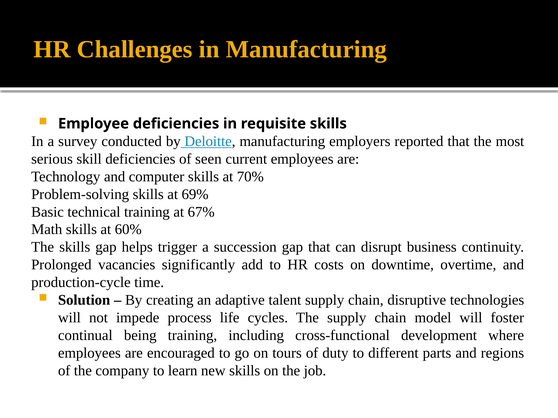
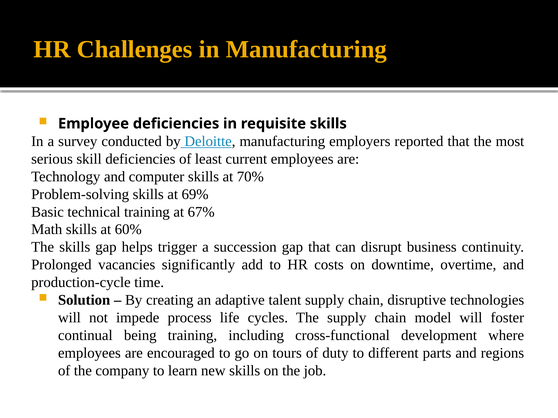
seen: seen -> least
